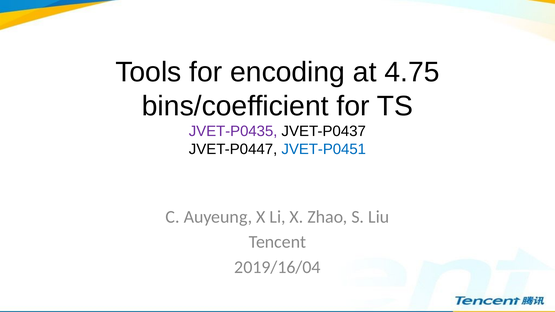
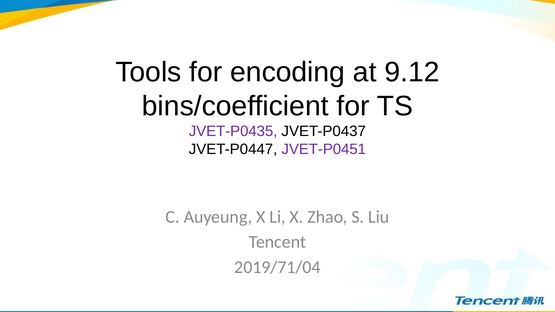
4.75: 4.75 -> 9.12
JVET-P0451 colour: blue -> purple
2019/16/04: 2019/16/04 -> 2019/71/04
